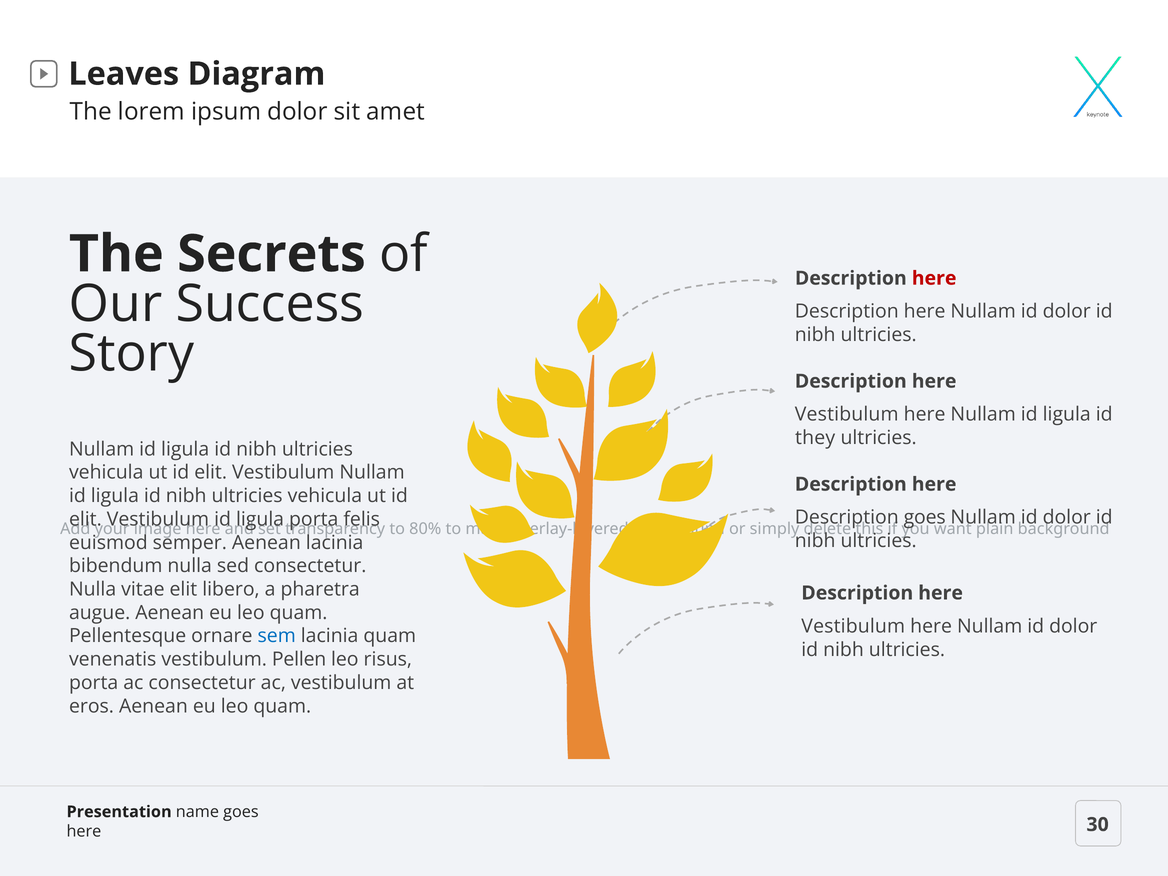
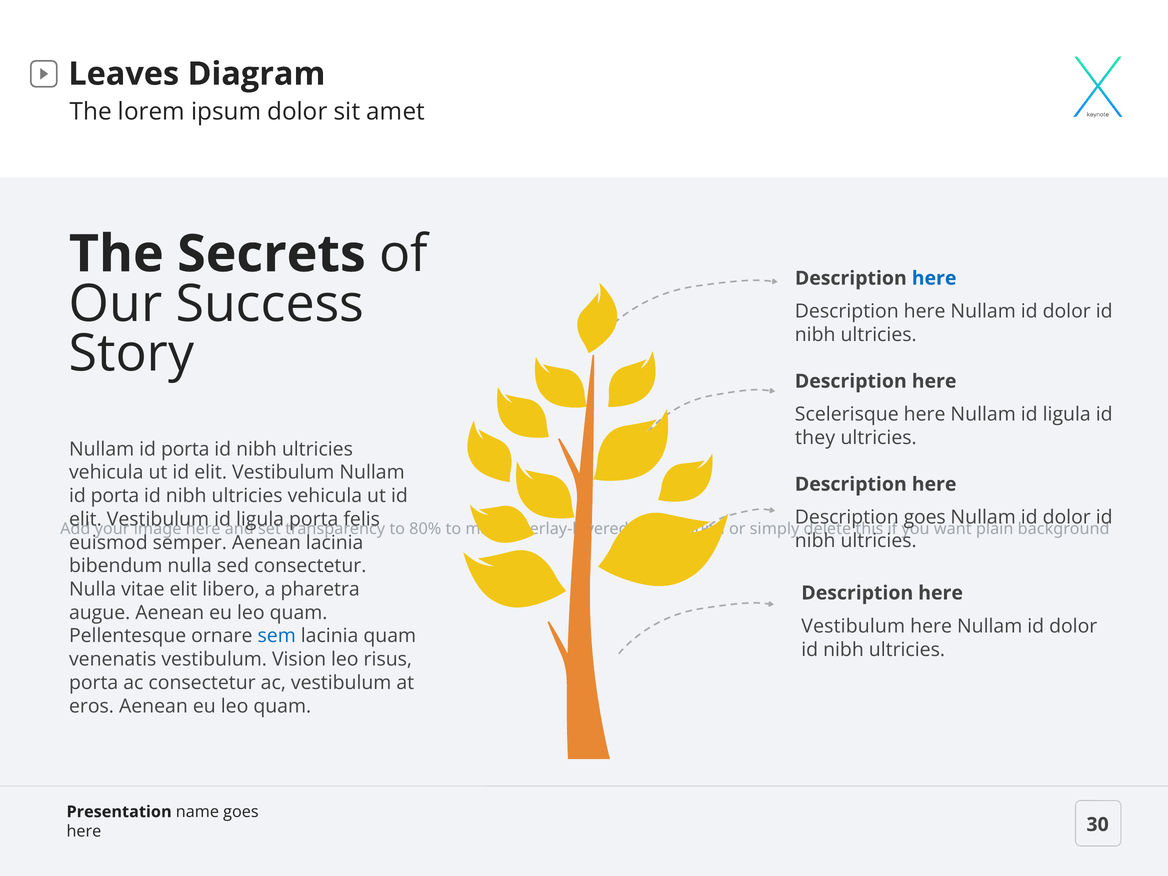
here at (934, 278) colour: red -> blue
Vestibulum at (847, 415): Vestibulum -> Scelerisque
ligula at (185, 449): ligula -> porta
ligula at (115, 496): ligula -> porta
Pellen: Pellen -> Vision
